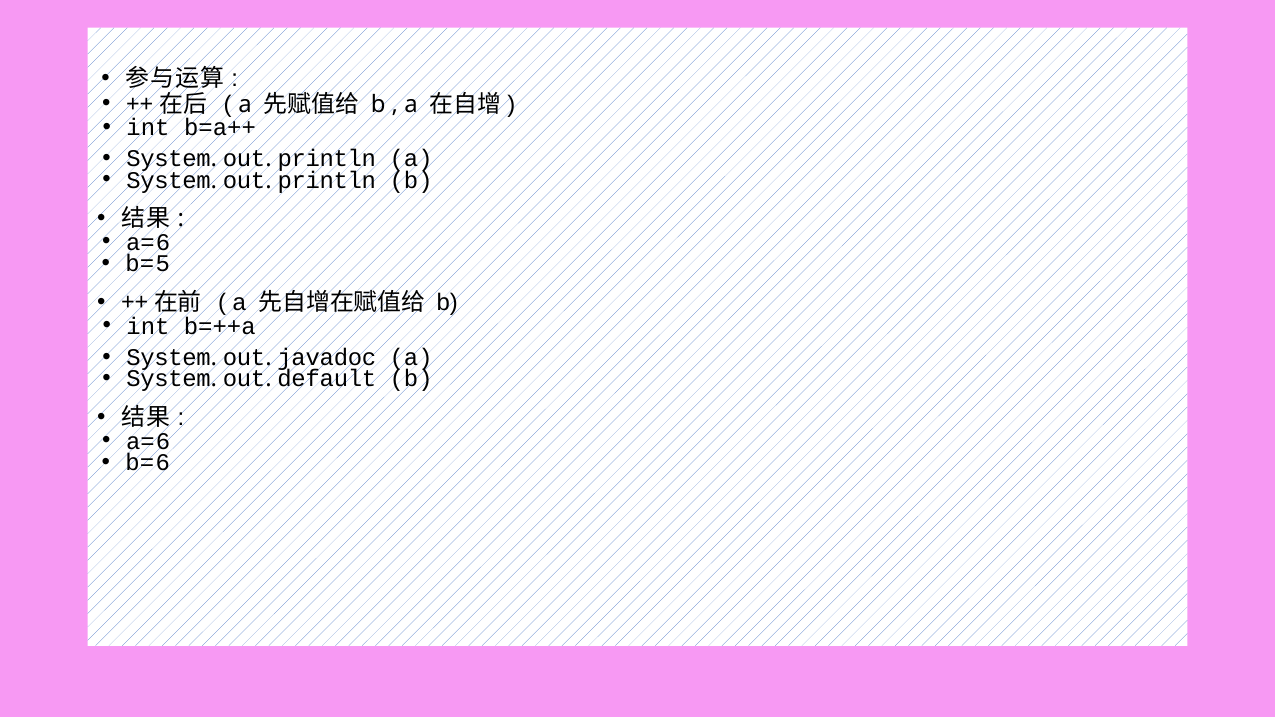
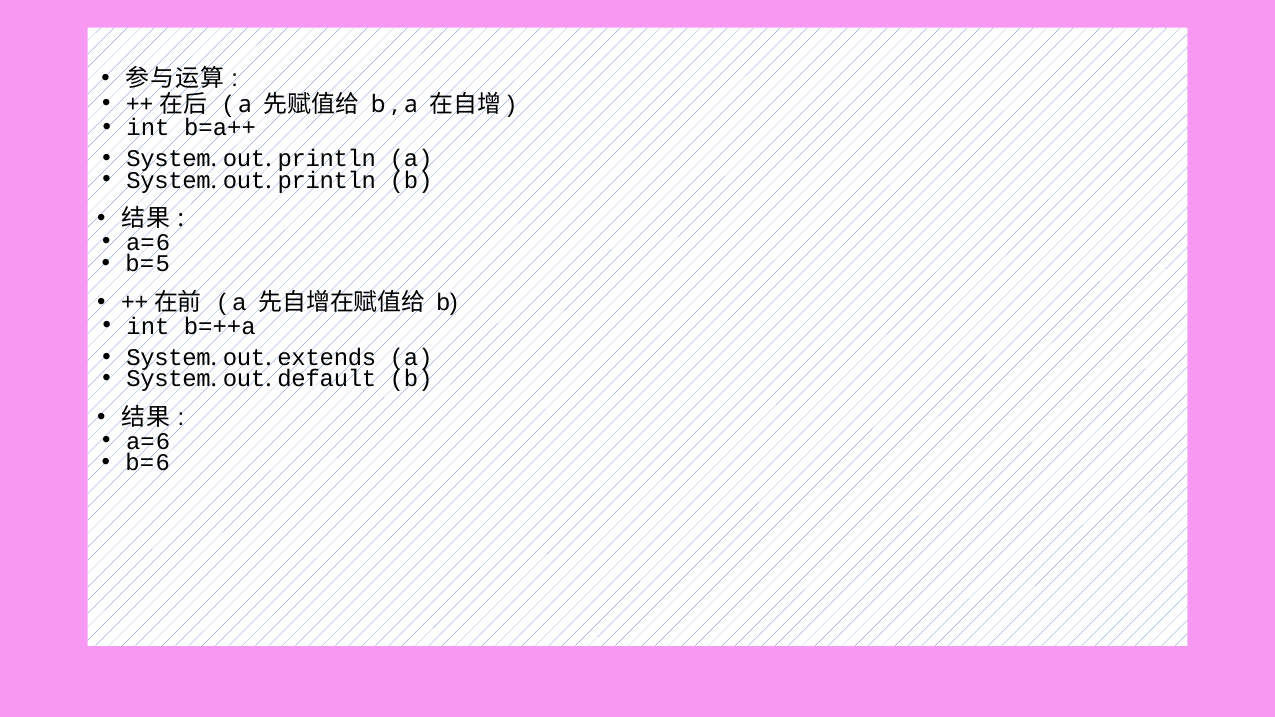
javadoc: javadoc -> extends
